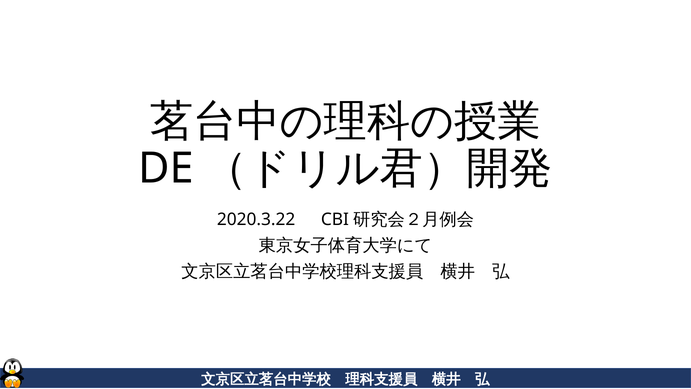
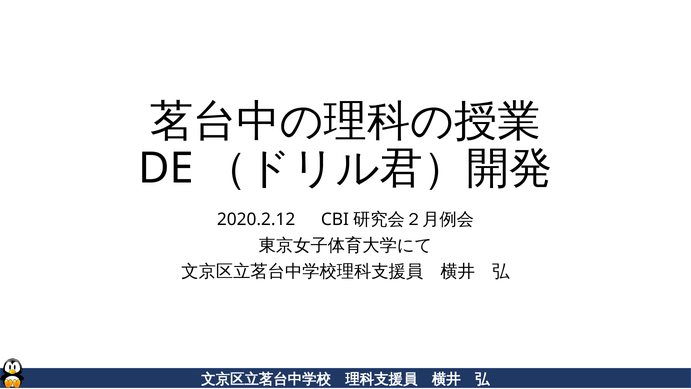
2020.3.22: 2020.3.22 -> 2020.2.12
